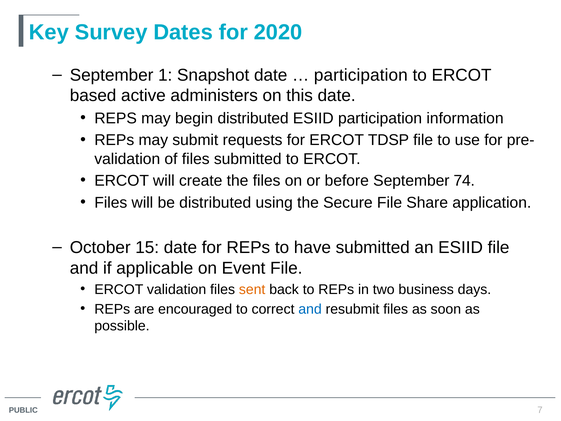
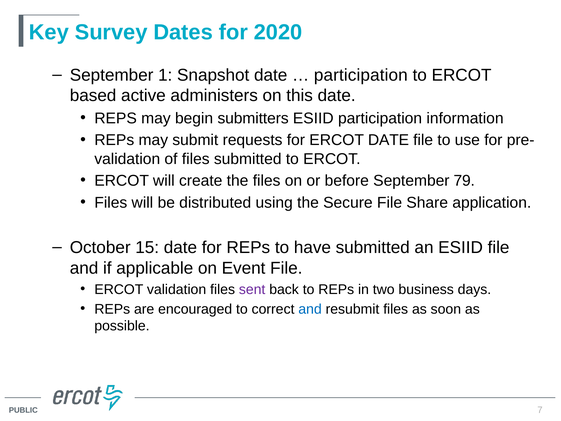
begin distributed: distributed -> submitters
ERCOT TDSP: TDSP -> DATE
74: 74 -> 79
sent colour: orange -> purple
